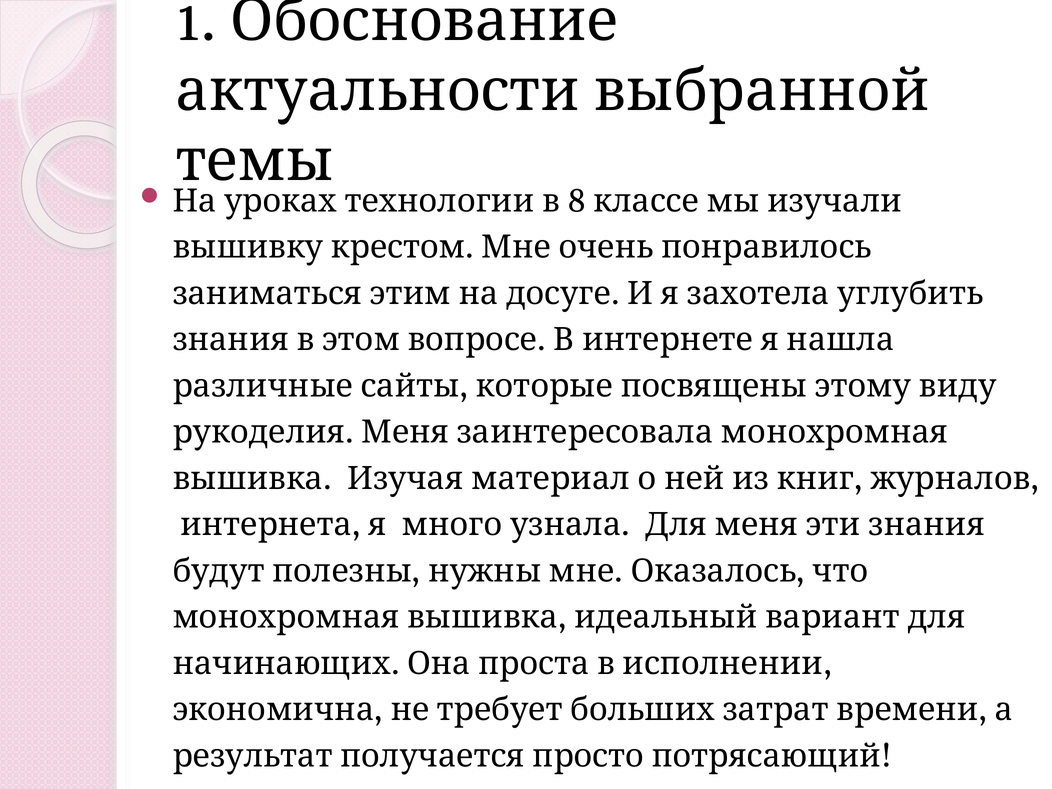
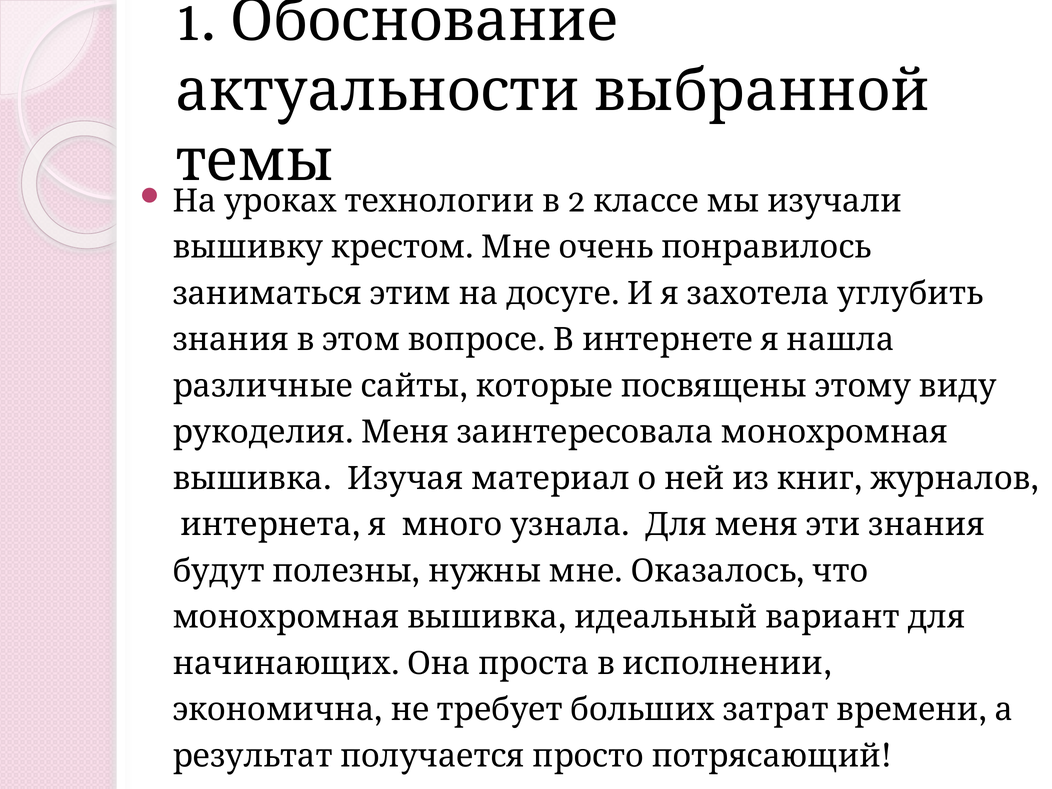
8: 8 -> 2
